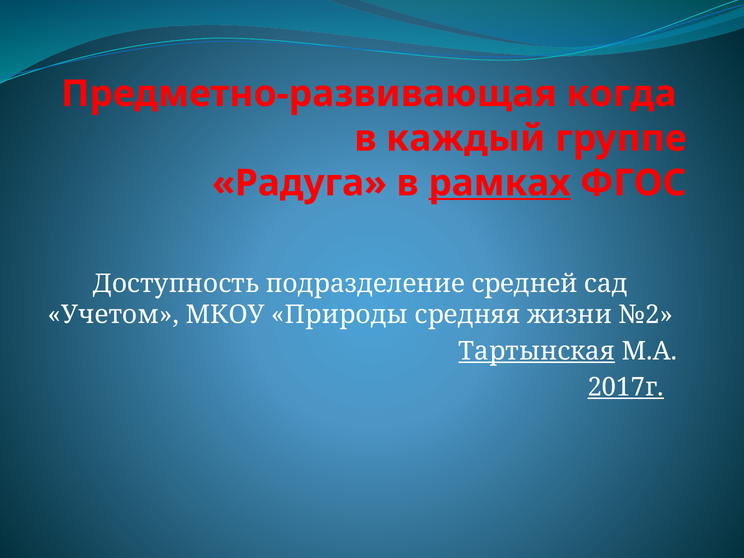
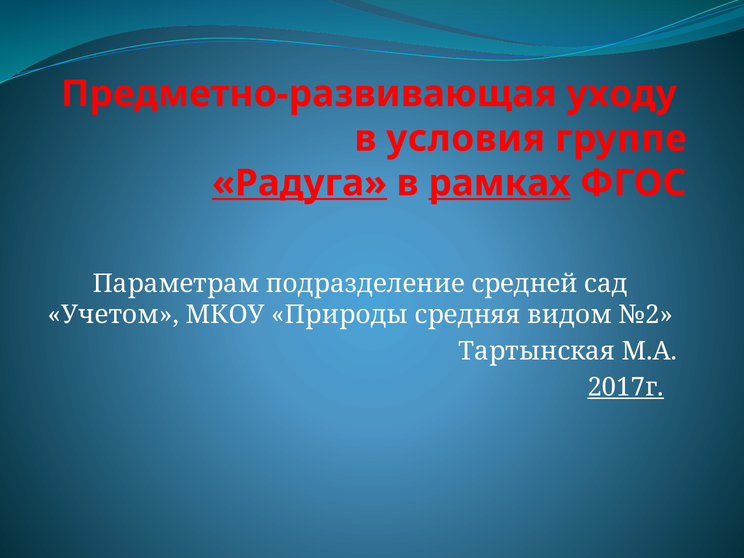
когда: когда -> уходу
каждый: каждый -> условия
Радуга underline: none -> present
Доступность: Доступность -> Параметрам
жизни: жизни -> видом
Тартынская underline: present -> none
